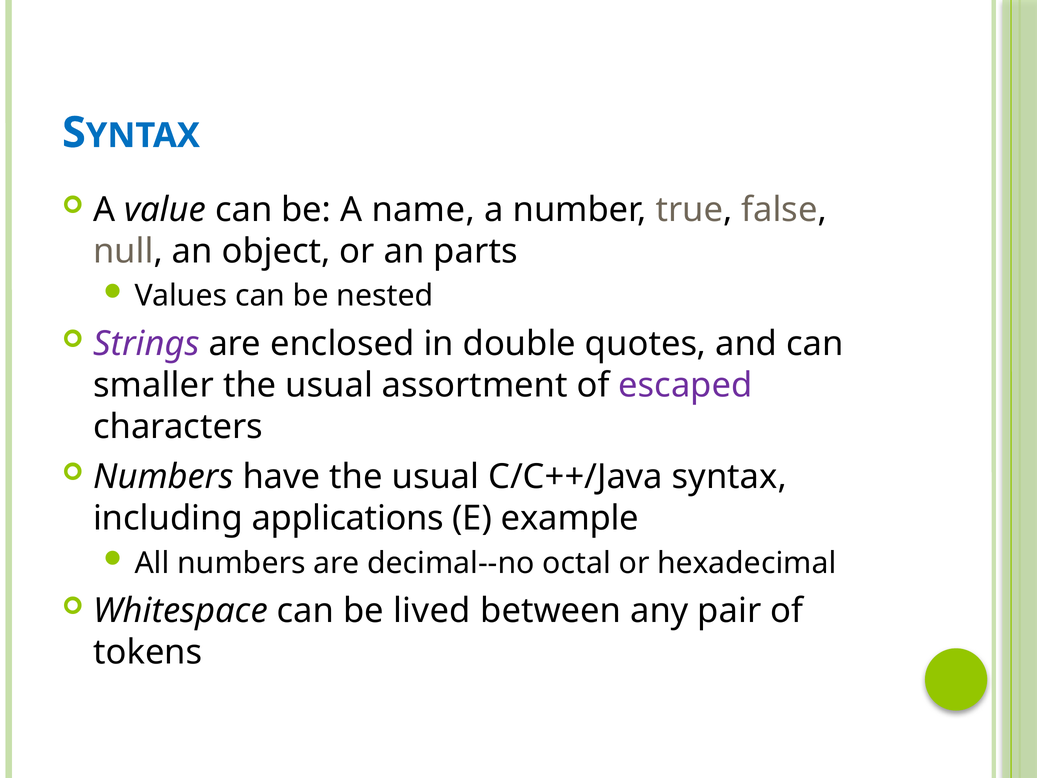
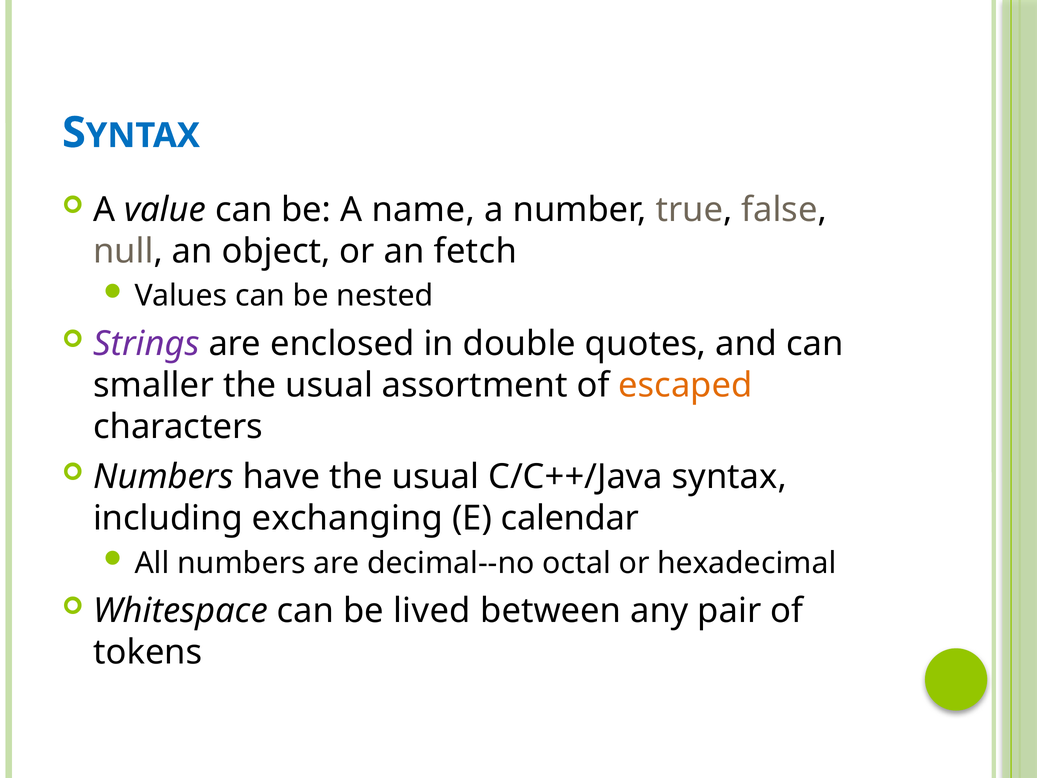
parts: parts -> fetch
escaped colour: purple -> orange
applications: applications -> exchanging
example: example -> calendar
